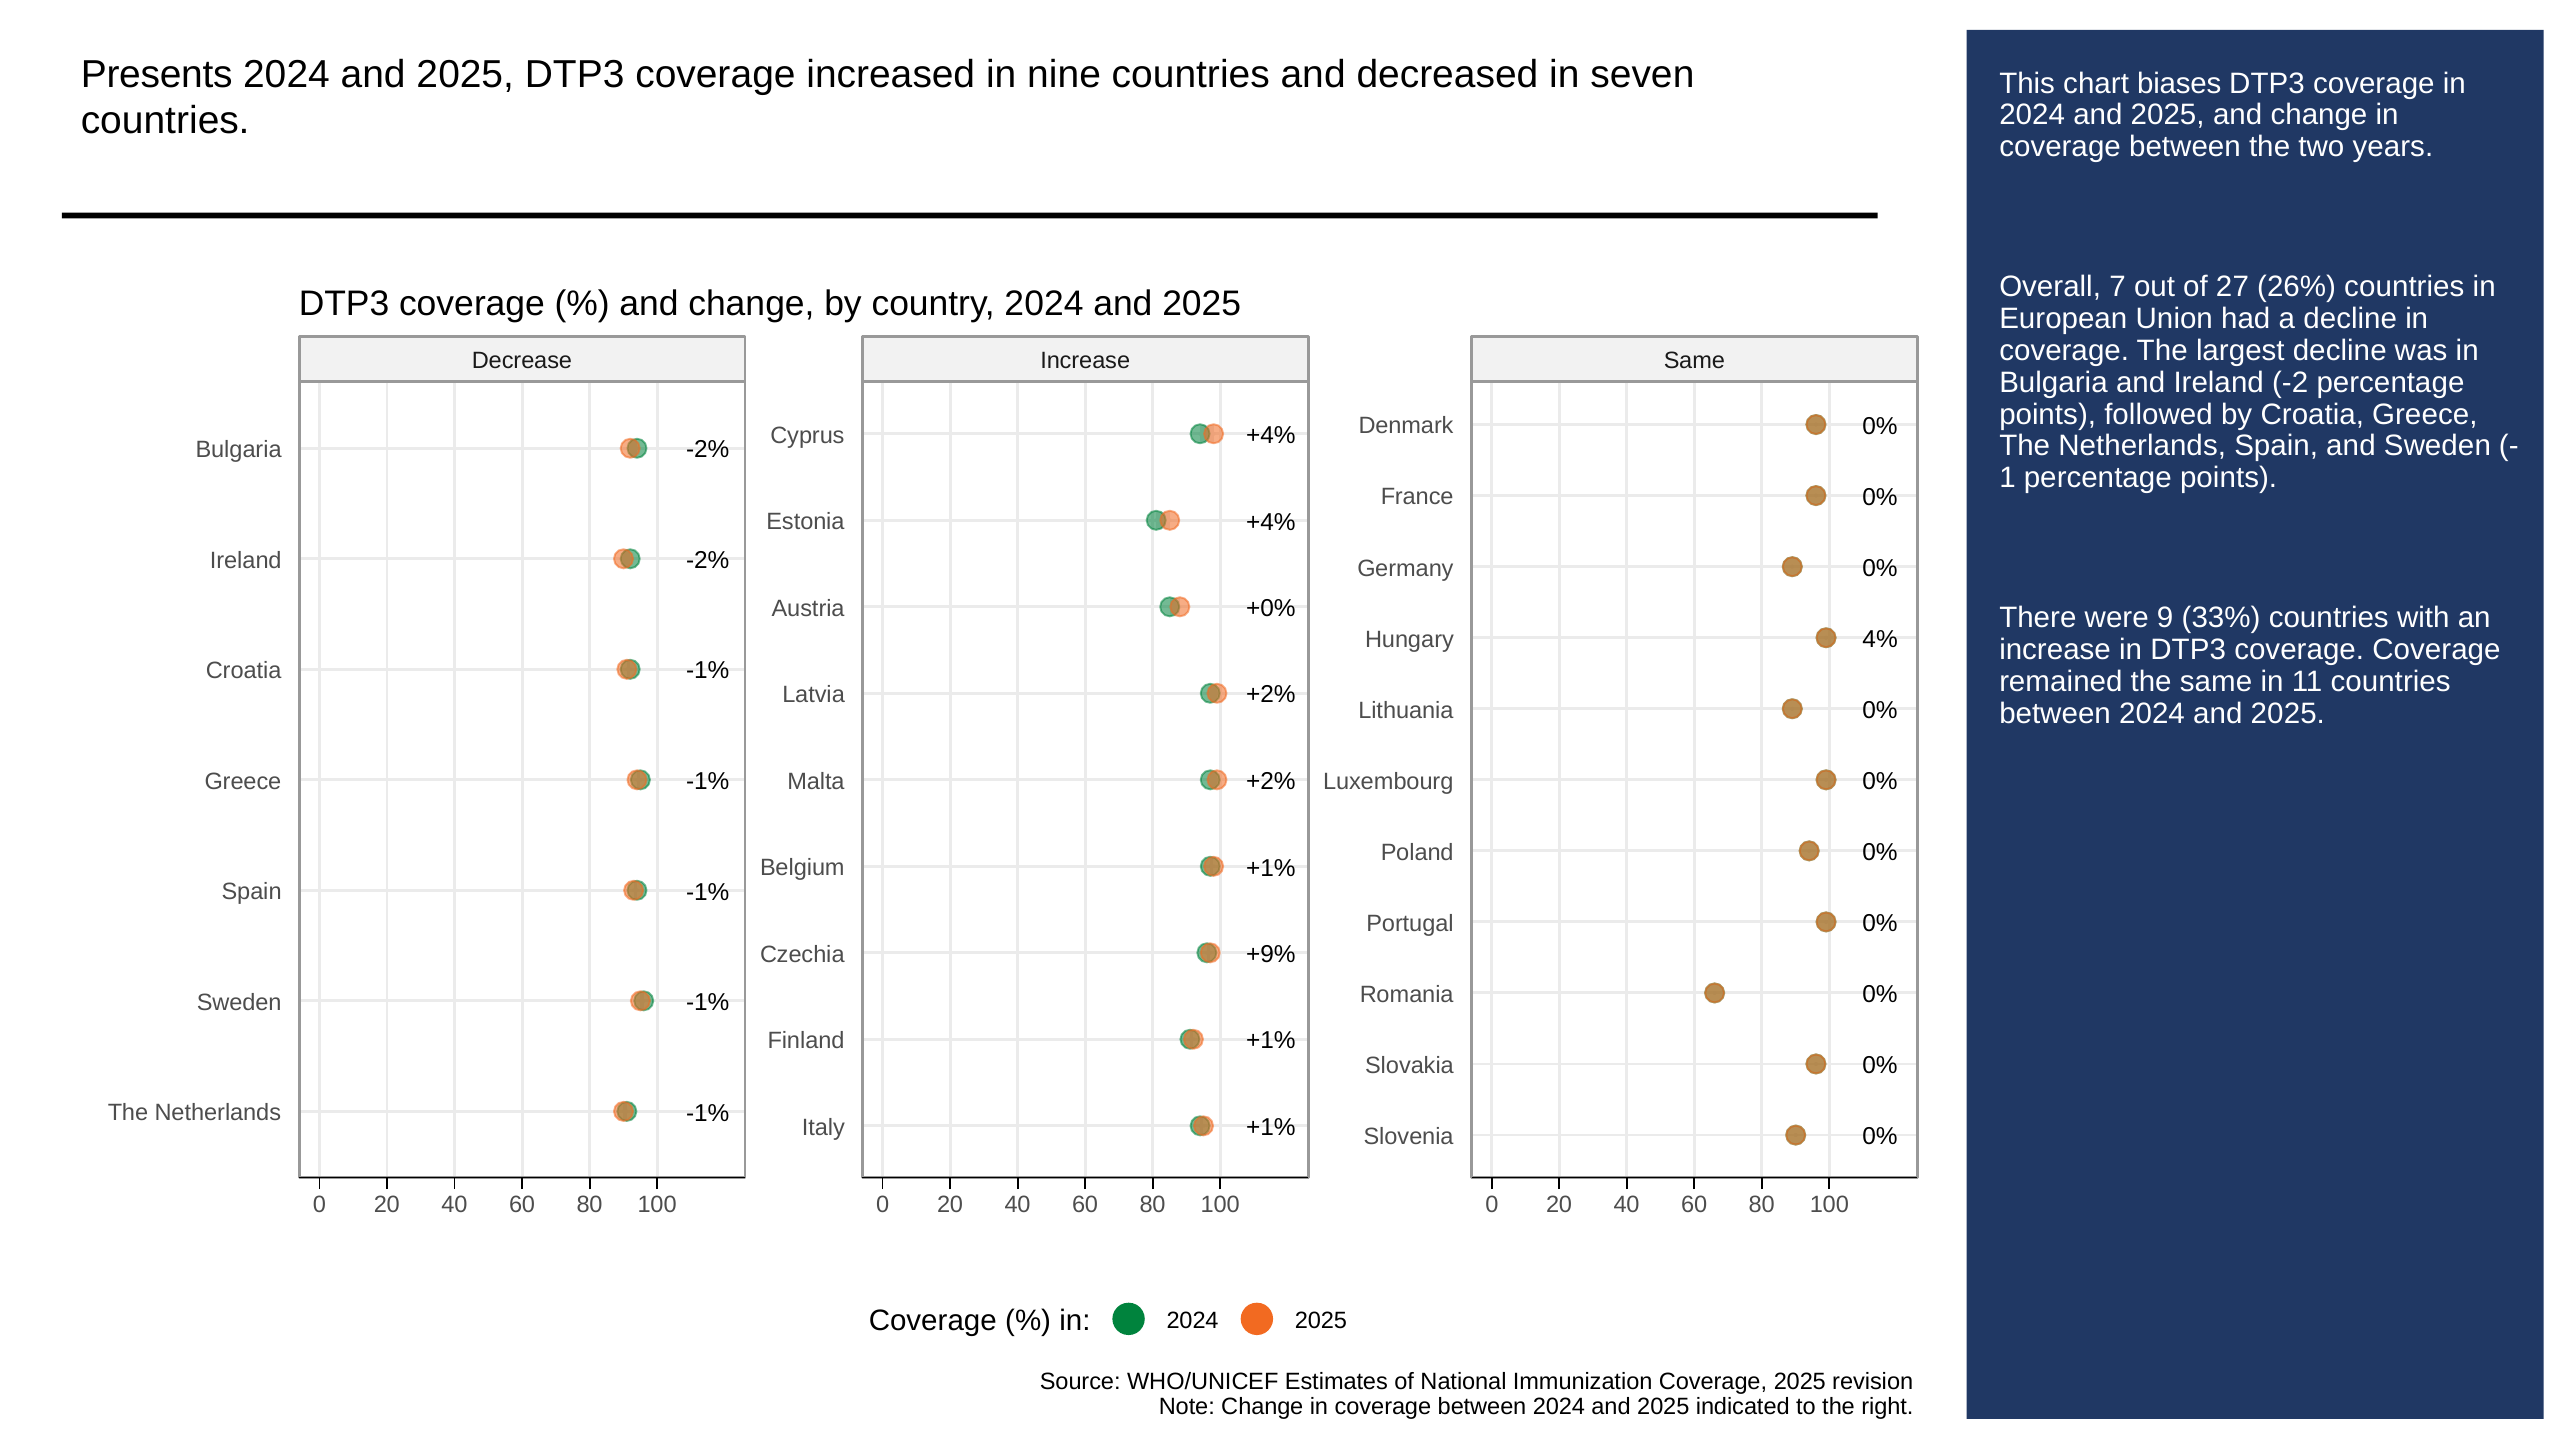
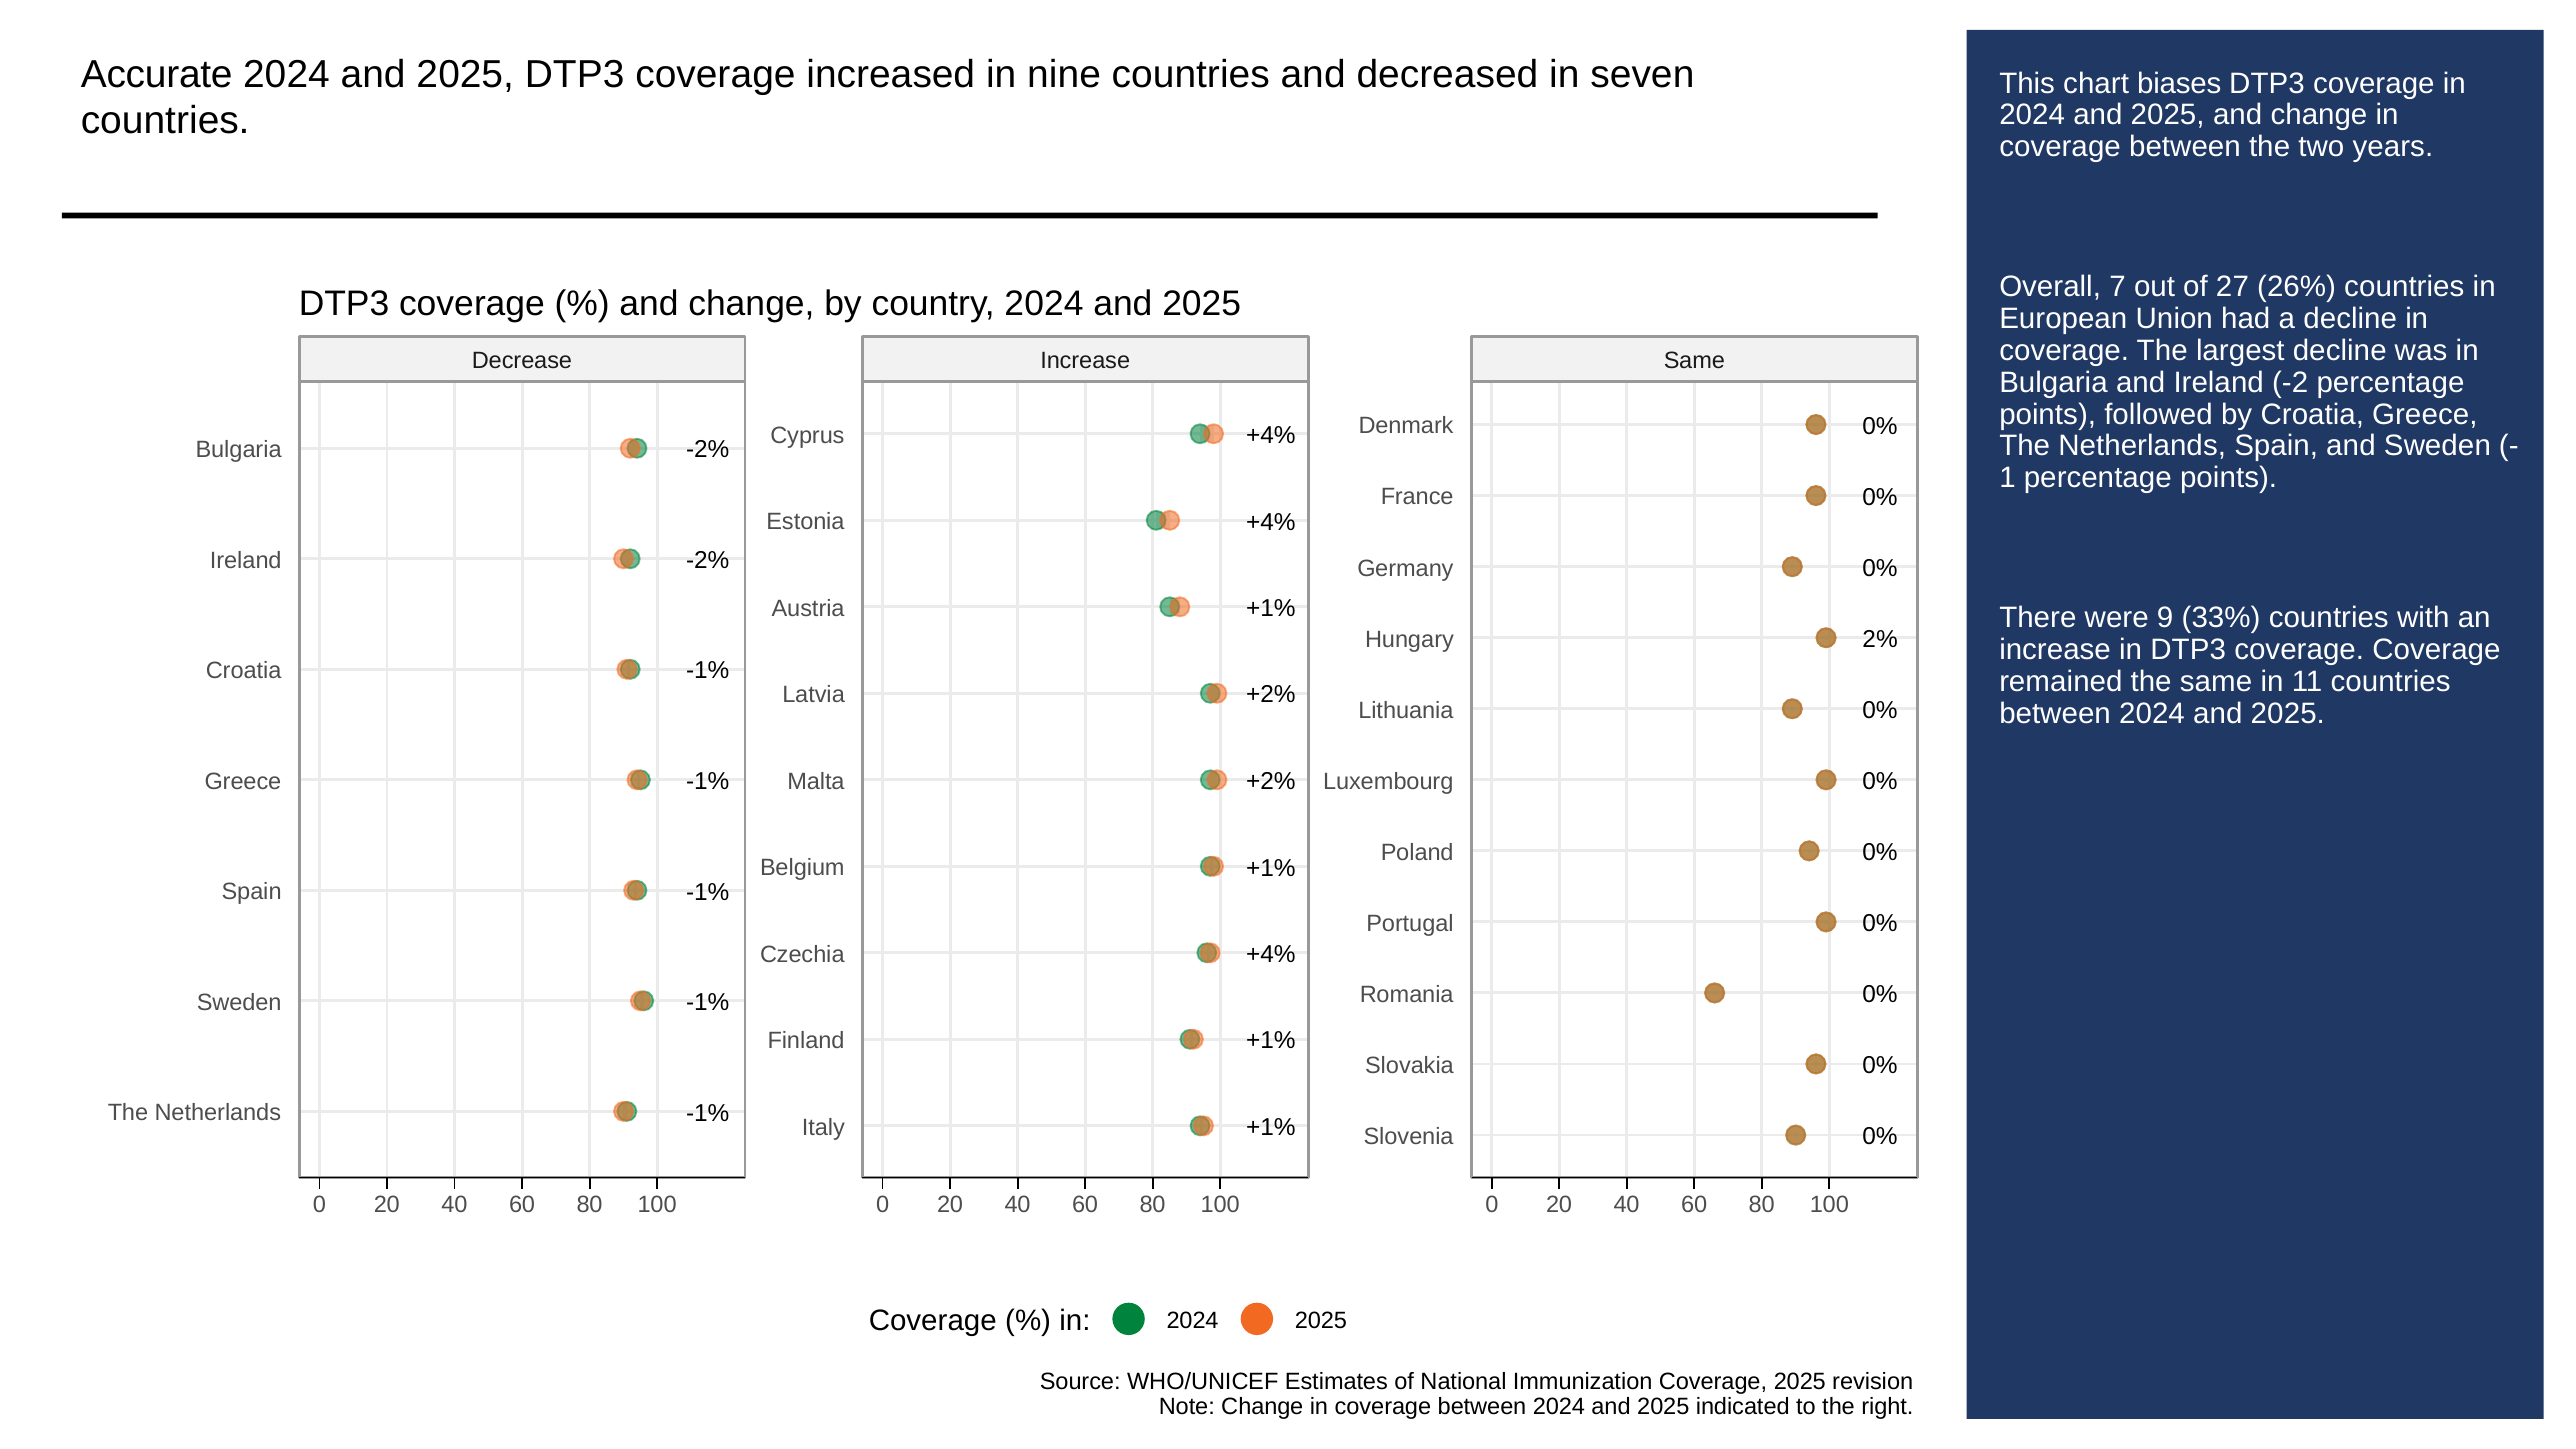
Presents: Presents -> Accurate
+0% at (1271, 608): +0% -> +1%
4%: 4% -> 2%
+9% at (1271, 954): +9% -> +4%
